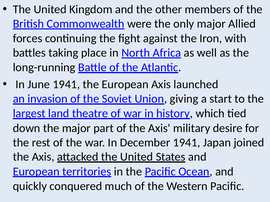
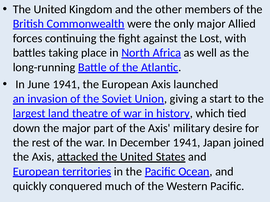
Iron: Iron -> Lost
